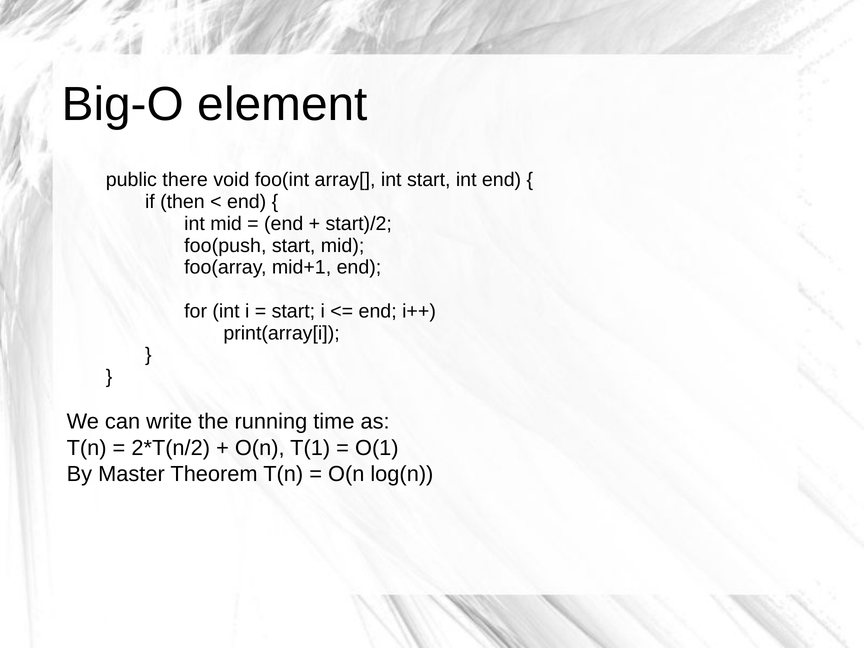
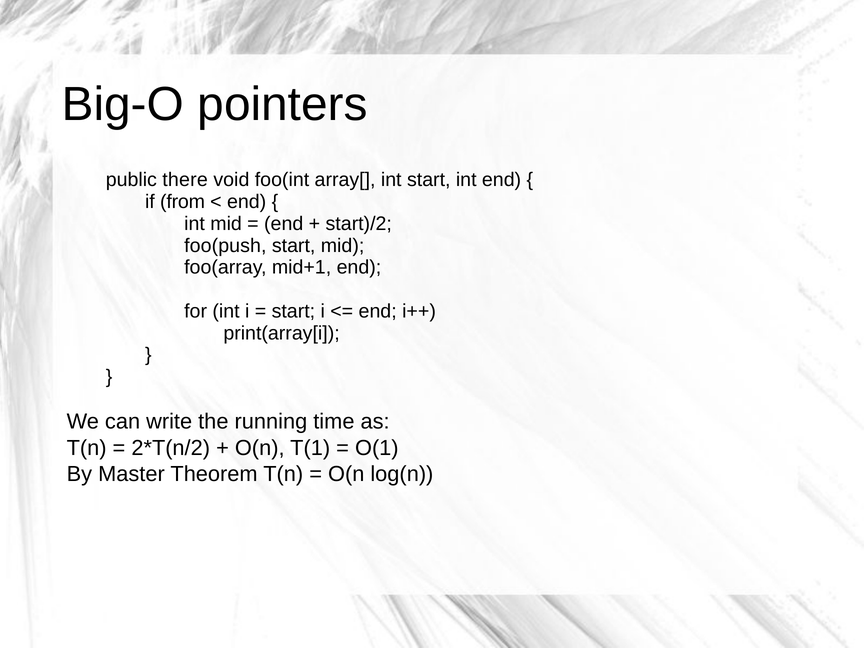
element: element -> pointers
then: then -> from
